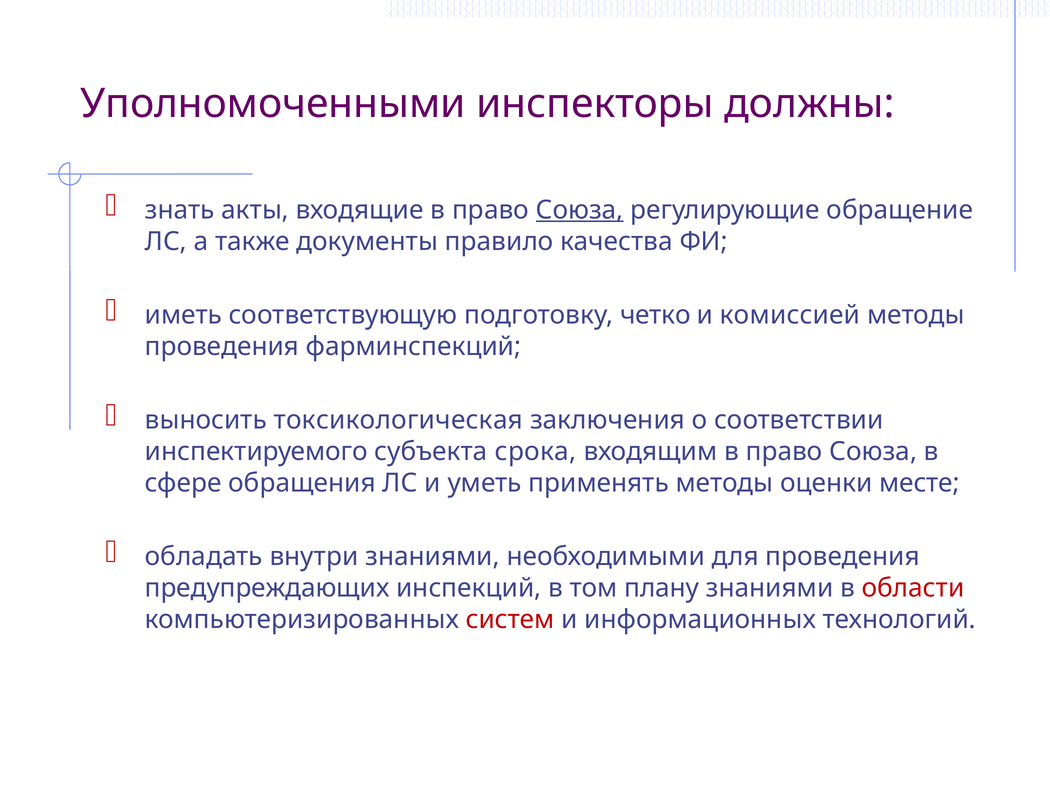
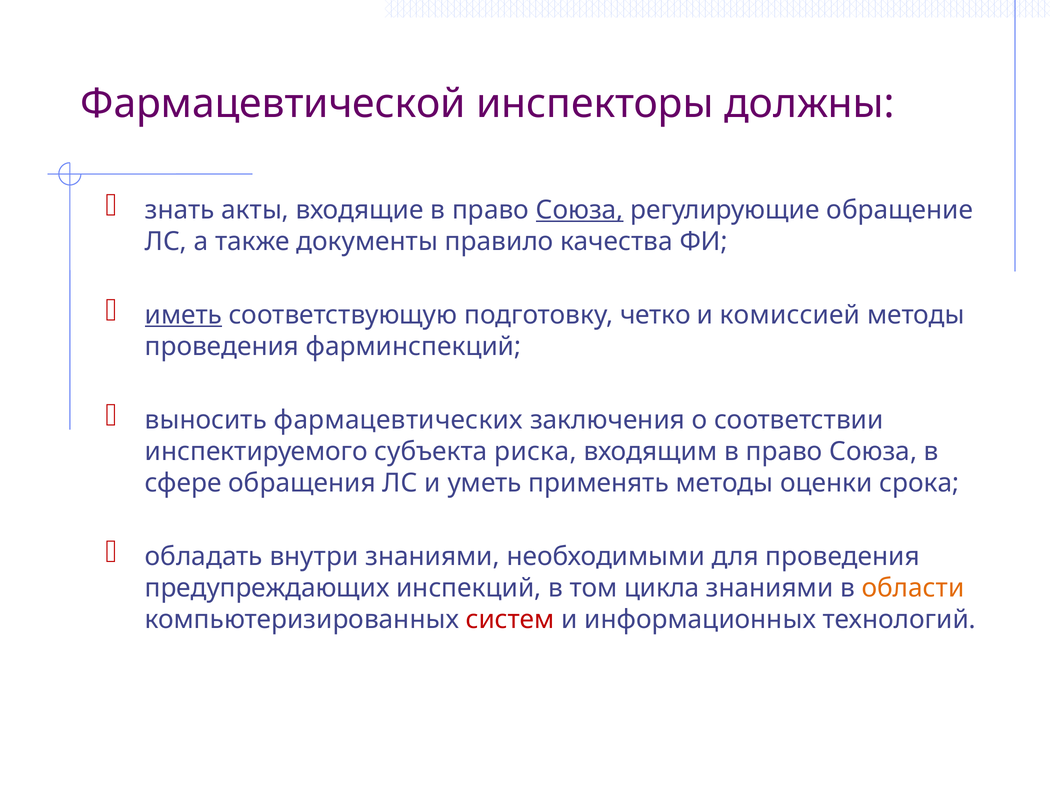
Уполномоченными: Уполномоченными -> Фармацевтической
иметь underline: none -> present
токсикологическая: токсикологическая -> фармацевтических
срока: срока -> риска
месте: месте -> срока
плану: плану -> цикла
области colour: red -> orange
